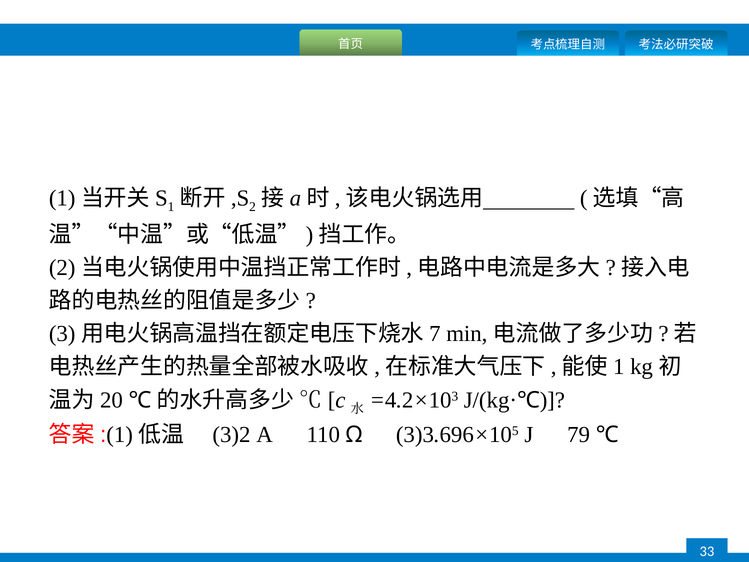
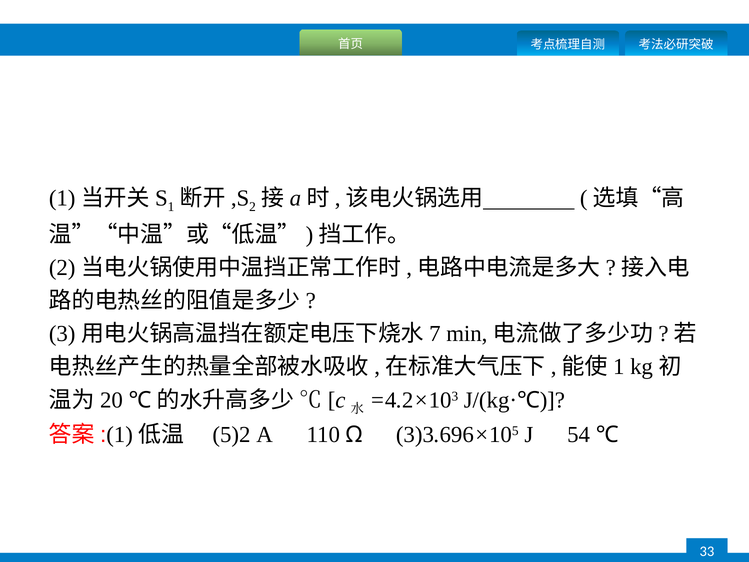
3)2: 3)2 -> 5)2
79: 79 -> 54
